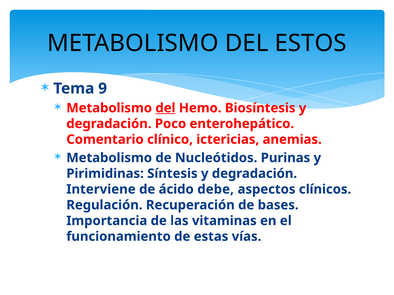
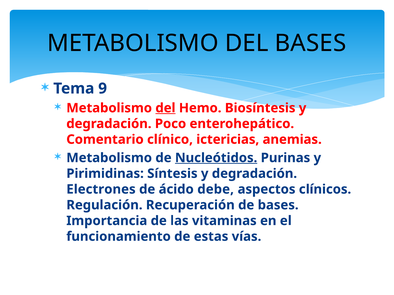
DEL ESTOS: ESTOS -> BASES
Nucleótidos underline: none -> present
Interviene: Interviene -> Electrones
